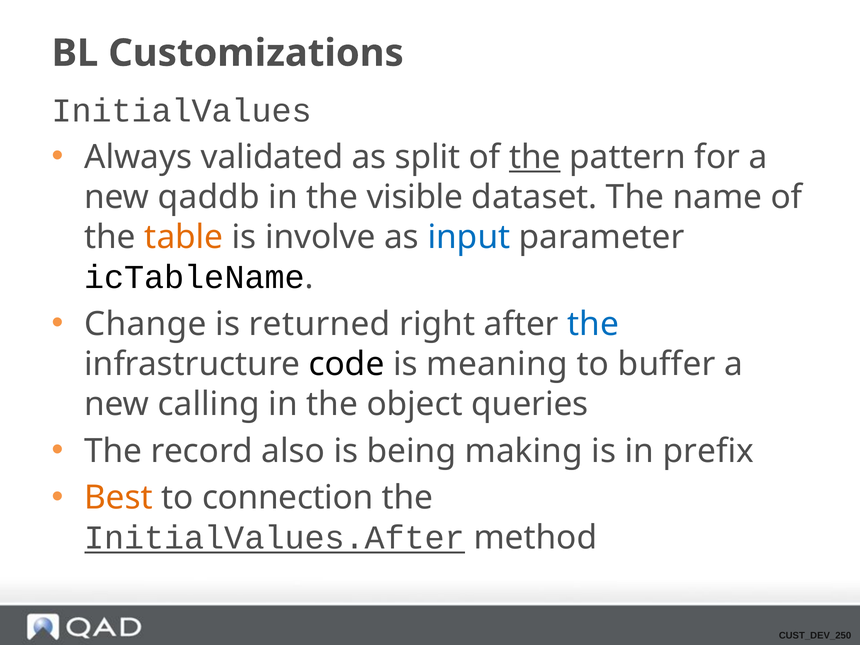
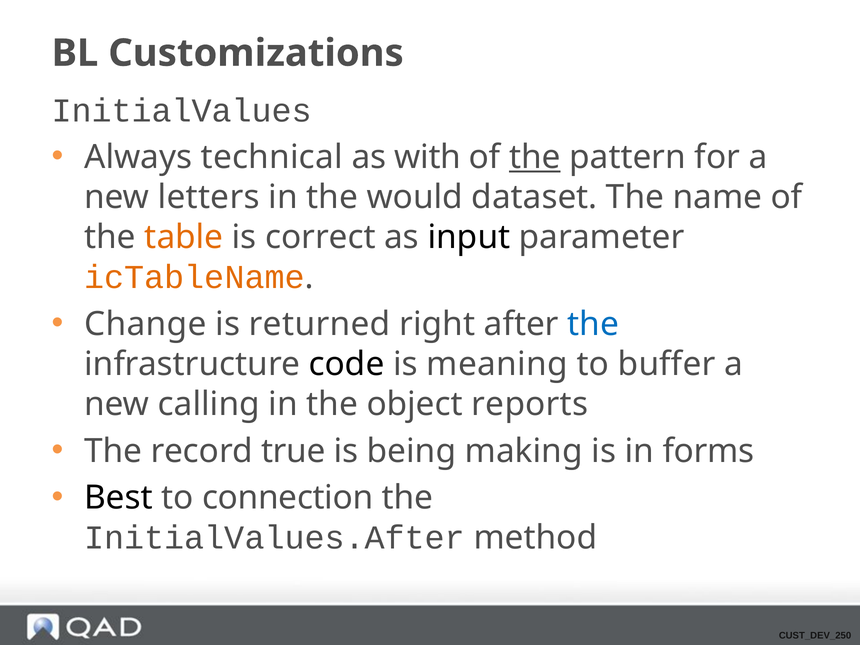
validated: validated -> technical
split: split -> with
qaddb: qaddb -> letters
visible: visible -> would
involve: involve -> correct
input colour: blue -> black
icTableName colour: black -> orange
queries: queries -> reports
also: also -> true
prefix: prefix -> forms
Best colour: orange -> black
InitialValues.After underline: present -> none
